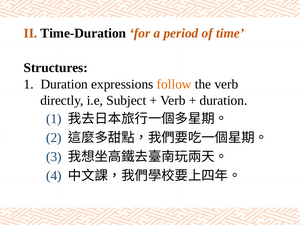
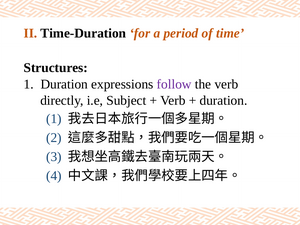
follow colour: orange -> purple
